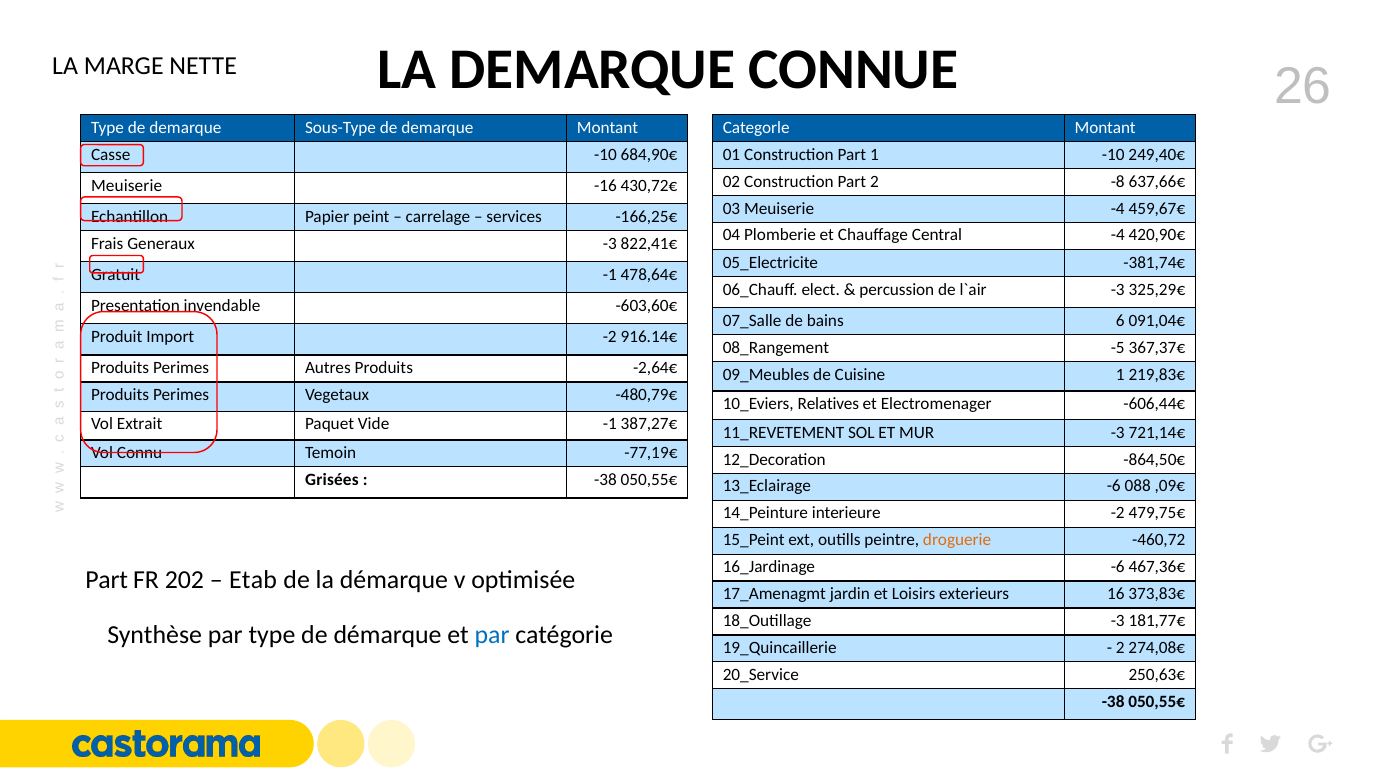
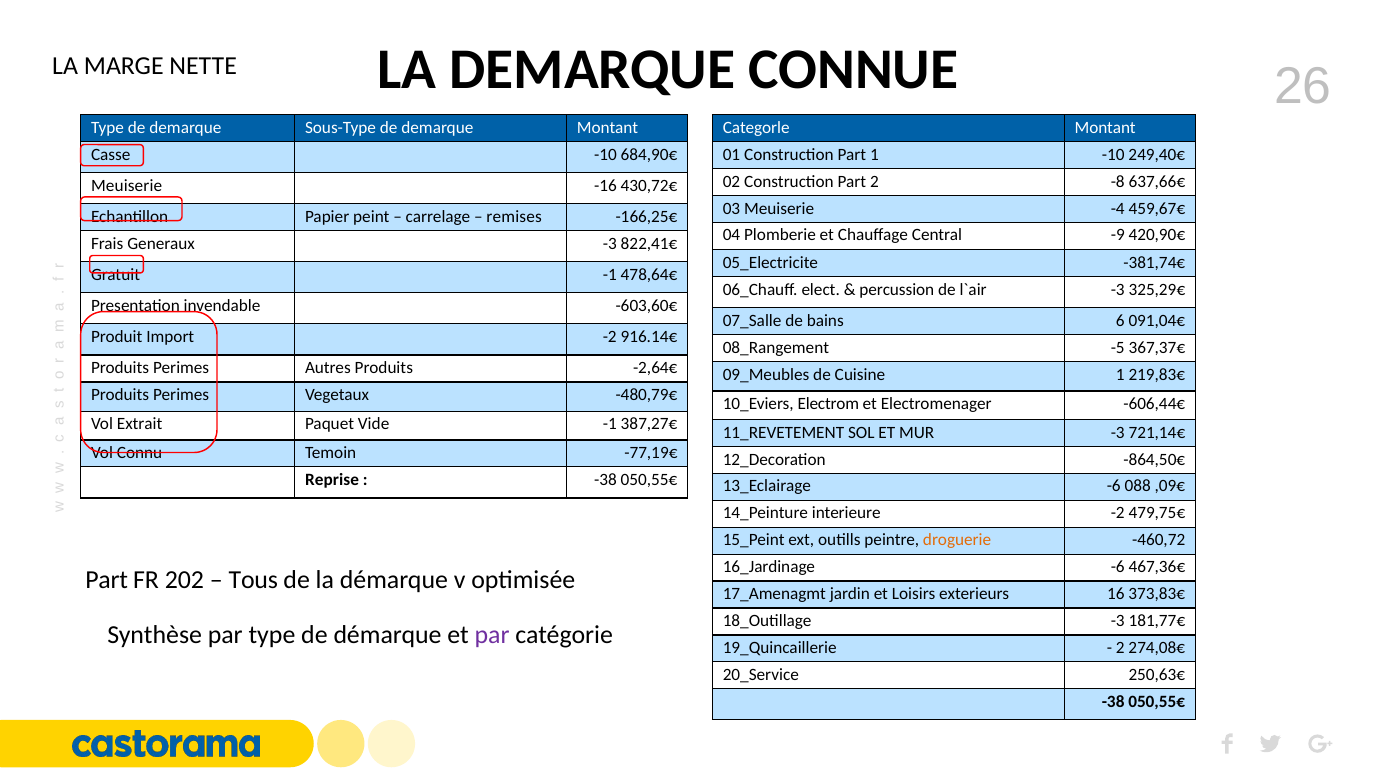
services: services -> remises
Central -4: -4 -> -9
Relatives: Relatives -> Electrom
Grisées: Grisées -> Reprise
Etab: Etab -> Tous
par at (492, 636) colour: blue -> purple
